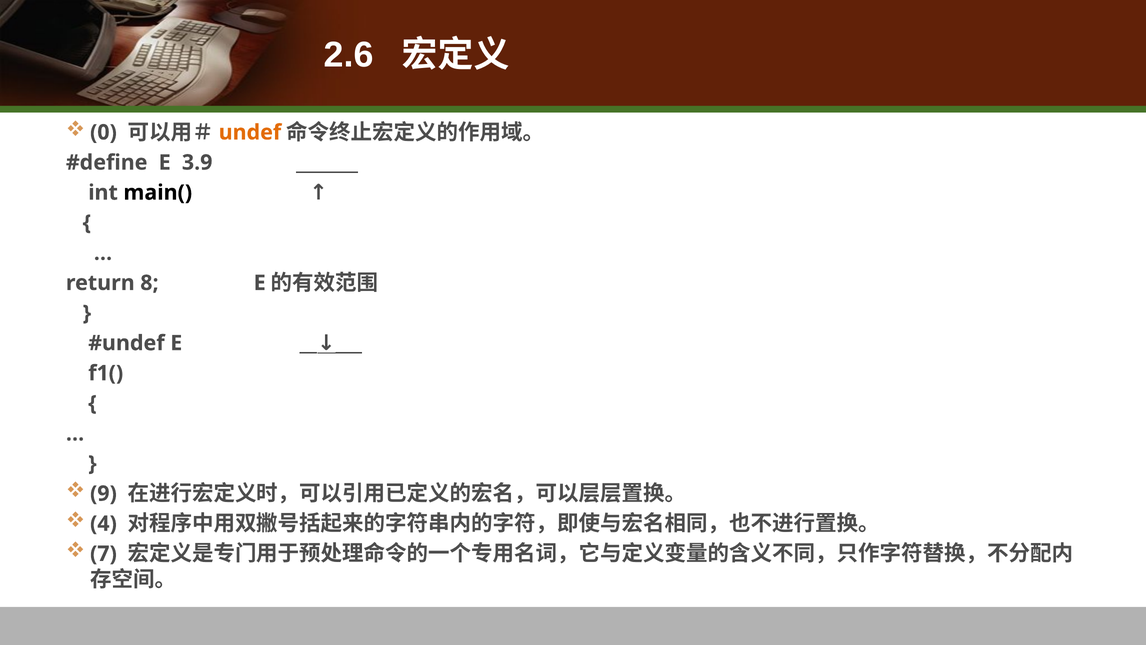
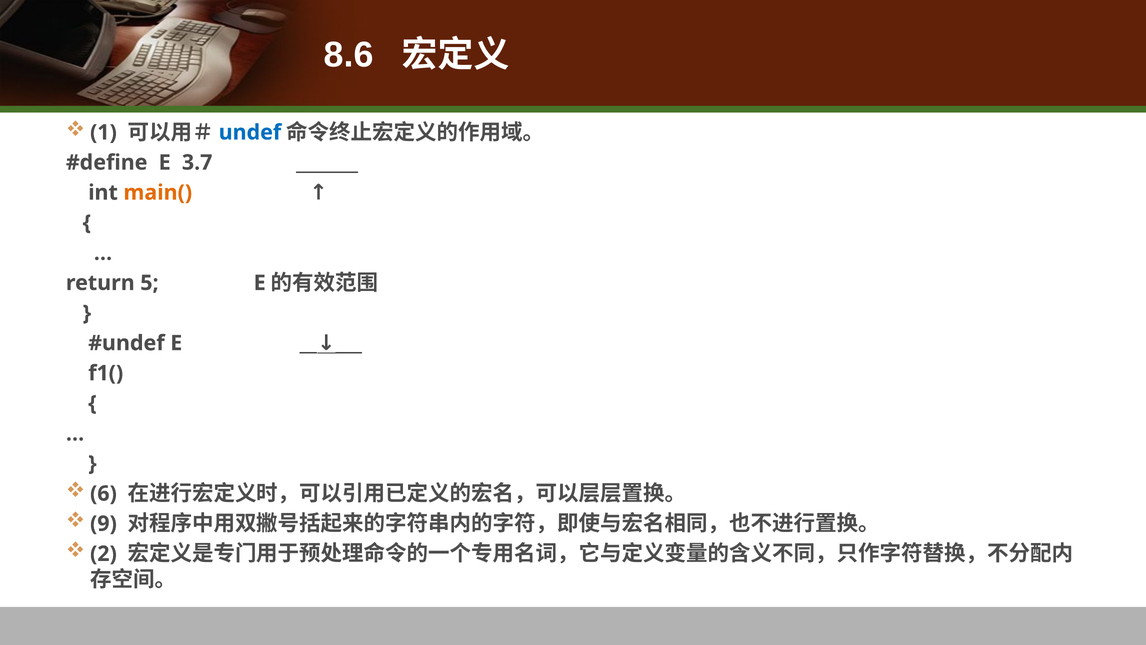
2.6: 2.6 -> 8.6
0: 0 -> 1
undef colour: orange -> blue
3.9: 3.9 -> 3.7
main( colour: black -> orange
8: 8 -> 5
9: 9 -> 6
4: 4 -> 9
7: 7 -> 2
